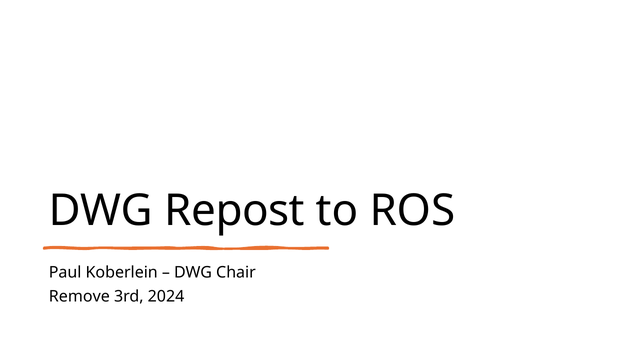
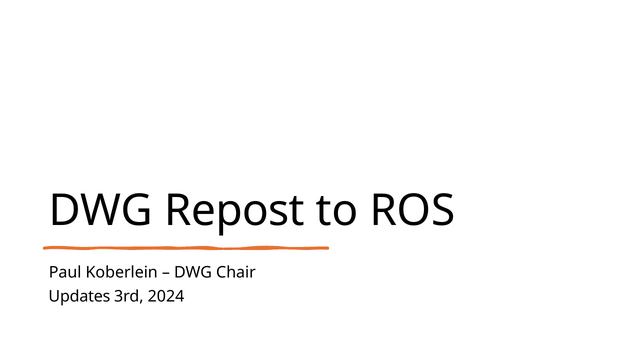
Remove: Remove -> Updates
